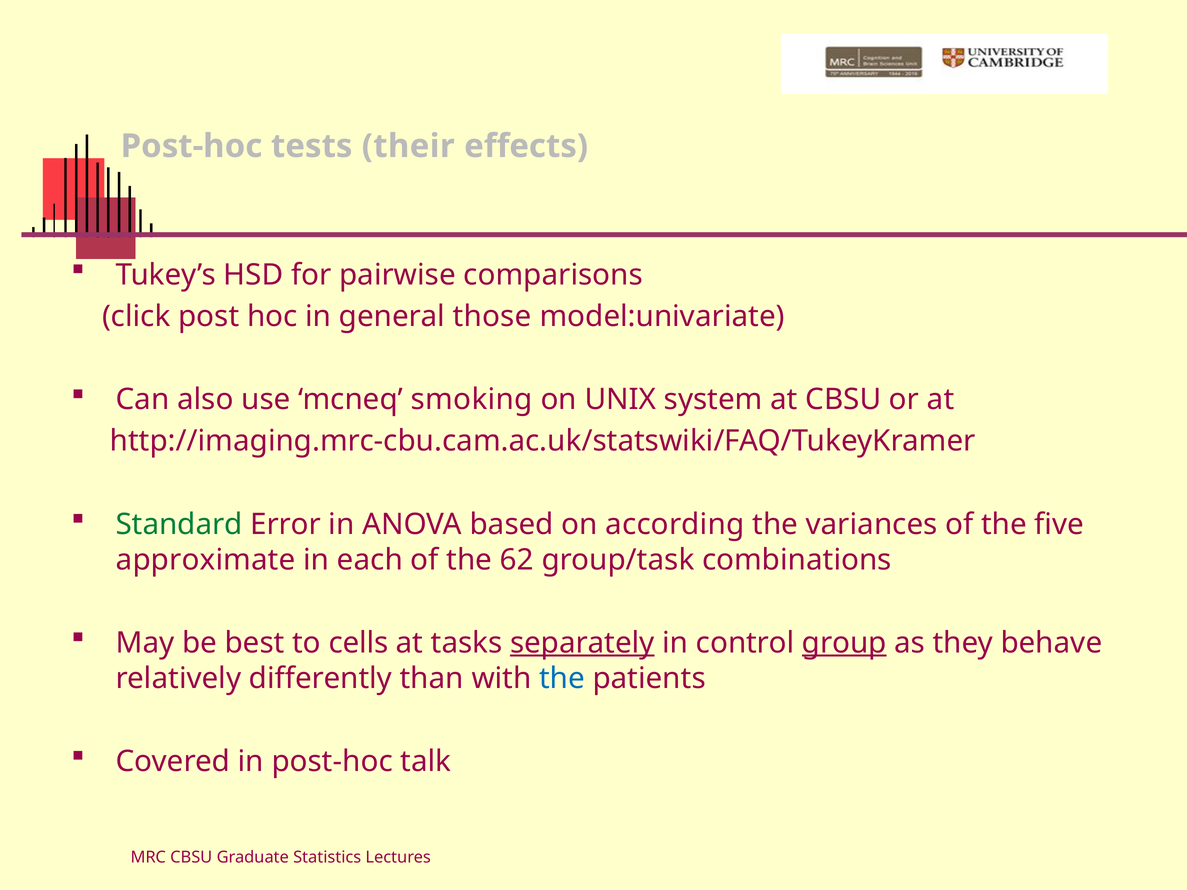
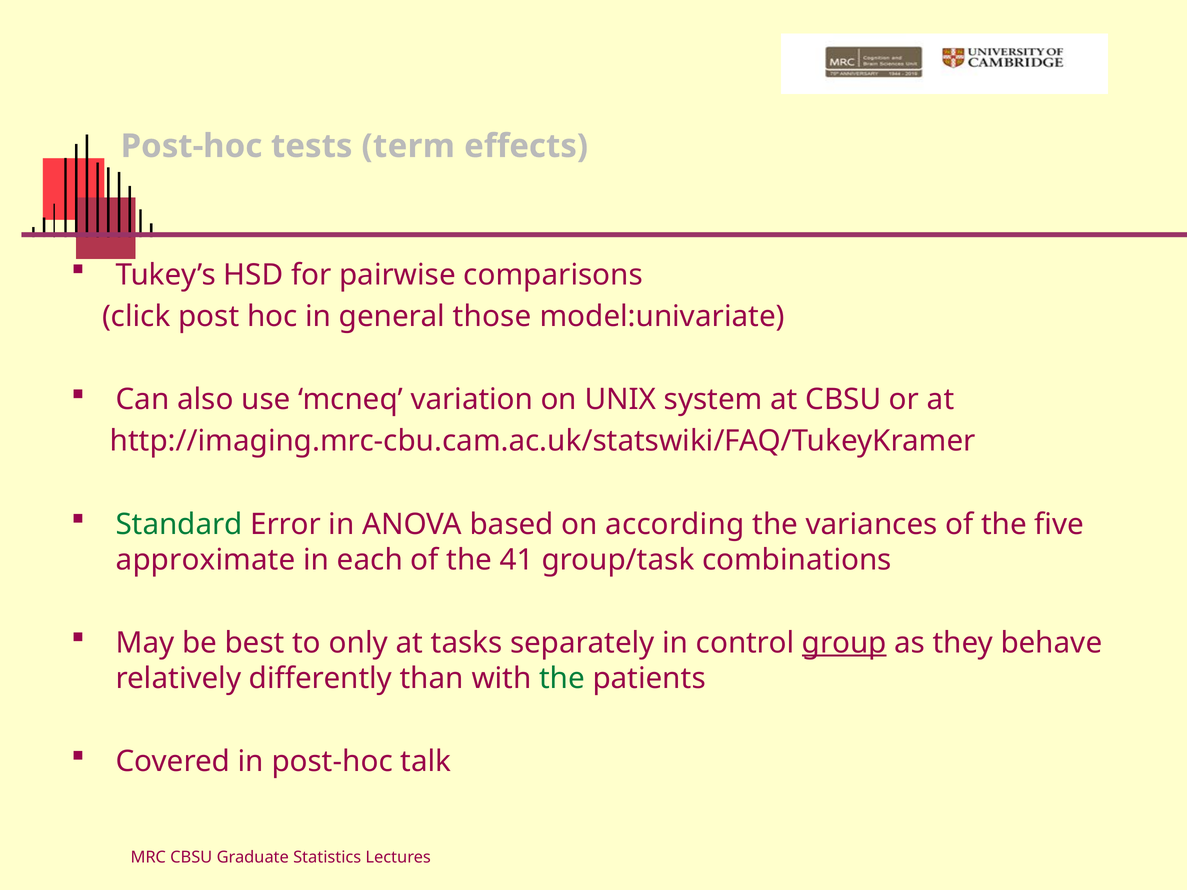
their: their -> term
smoking: smoking -> variation
62: 62 -> 41
cells: cells -> only
separately underline: present -> none
the at (562, 679) colour: blue -> green
